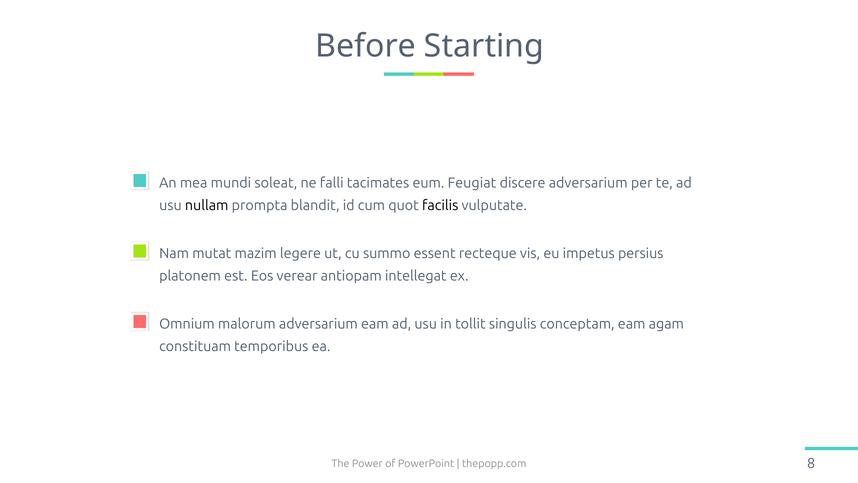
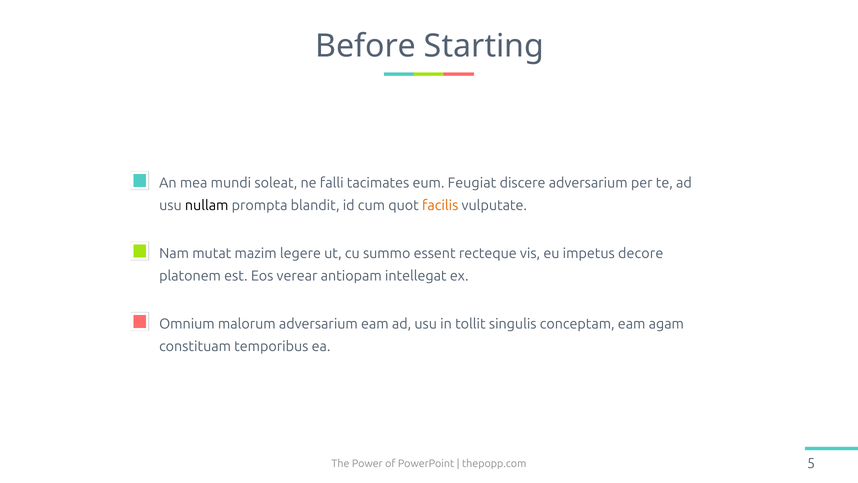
facilis colour: black -> orange
persius: persius -> decore
8: 8 -> 5
